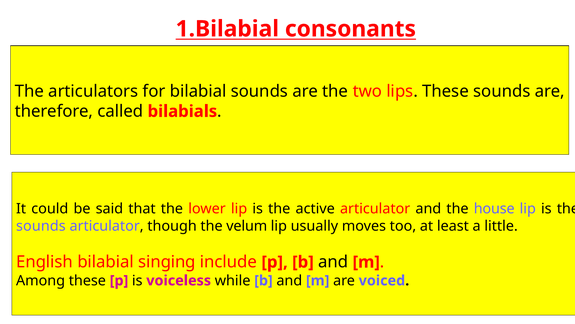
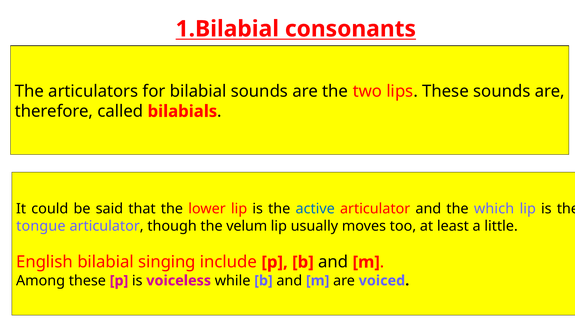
active colour: black -> blue
house: house -> which
sounds at (41, 226): sounds -> tongue
